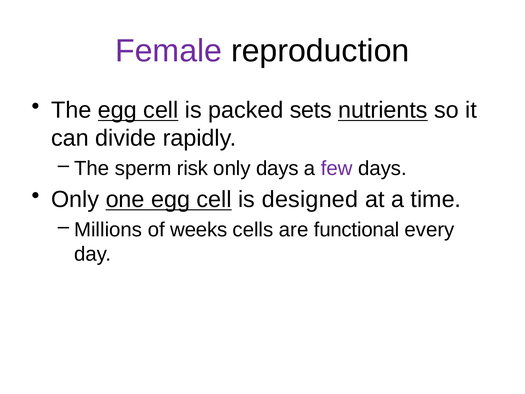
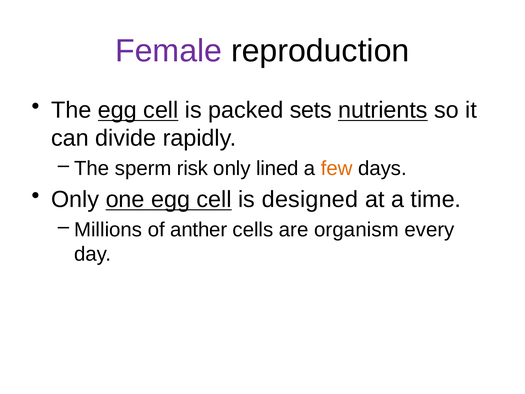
only days: days -> lined
few colour: purple -> orange
weeks: weeks -> anther
functional: functional -> organism
